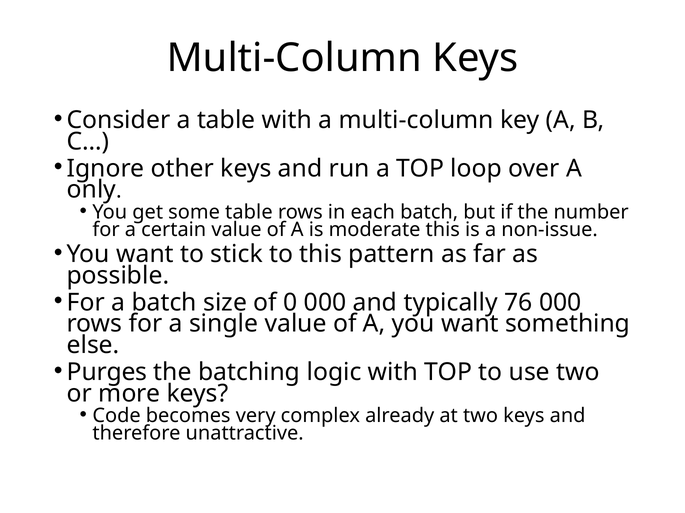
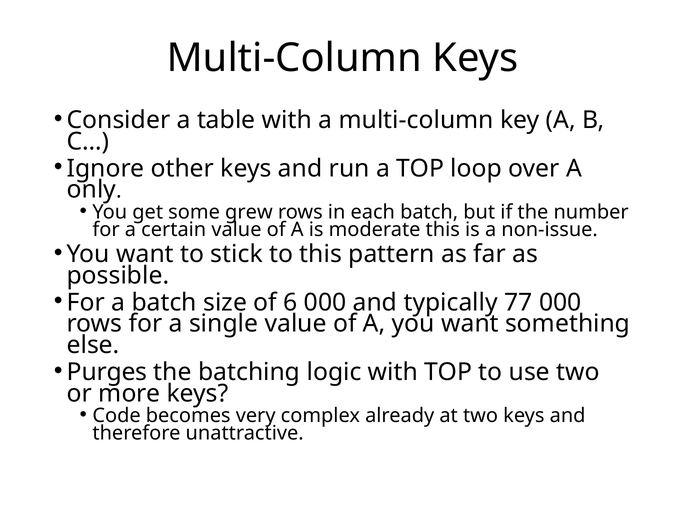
some table: table -> grew
0: 0 -> 6
76: 76 -> 77
